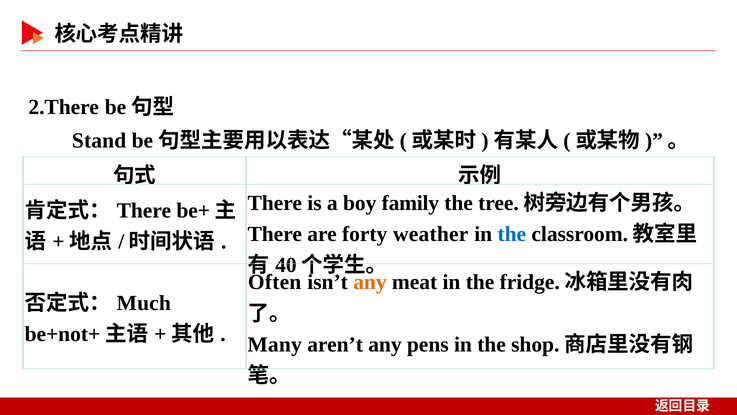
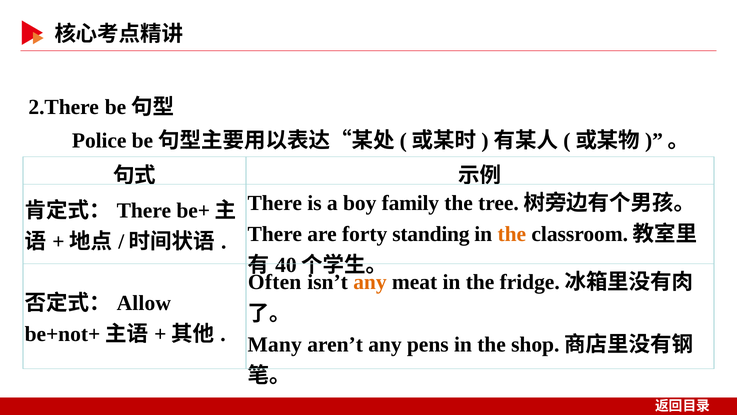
Stand: Stand -> Police
weather: weather -> standing
the at (512, 234) colour: blue -> orange
Much: Much -> Allow
